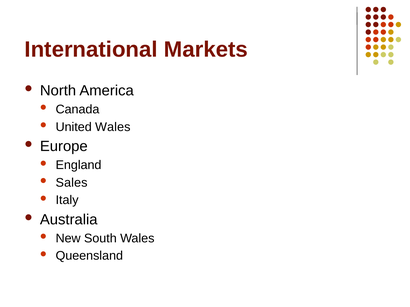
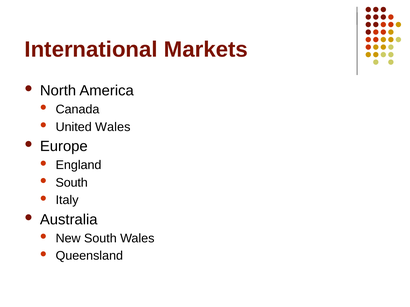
Sales at (72, 183): Sales -> South
